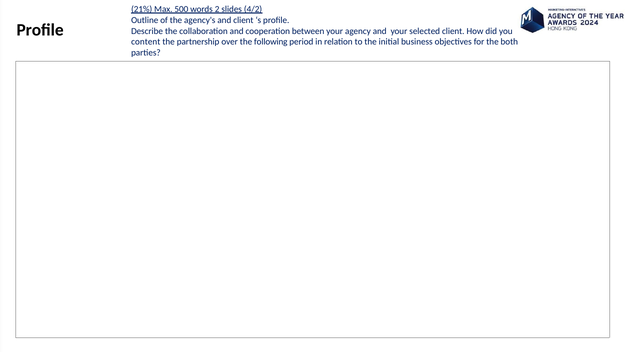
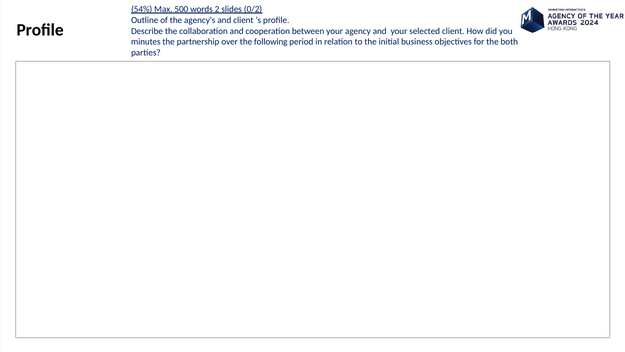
21%: 21% -> 54%
4/2: 4/2 -> 0/2
content: content -> minutes
